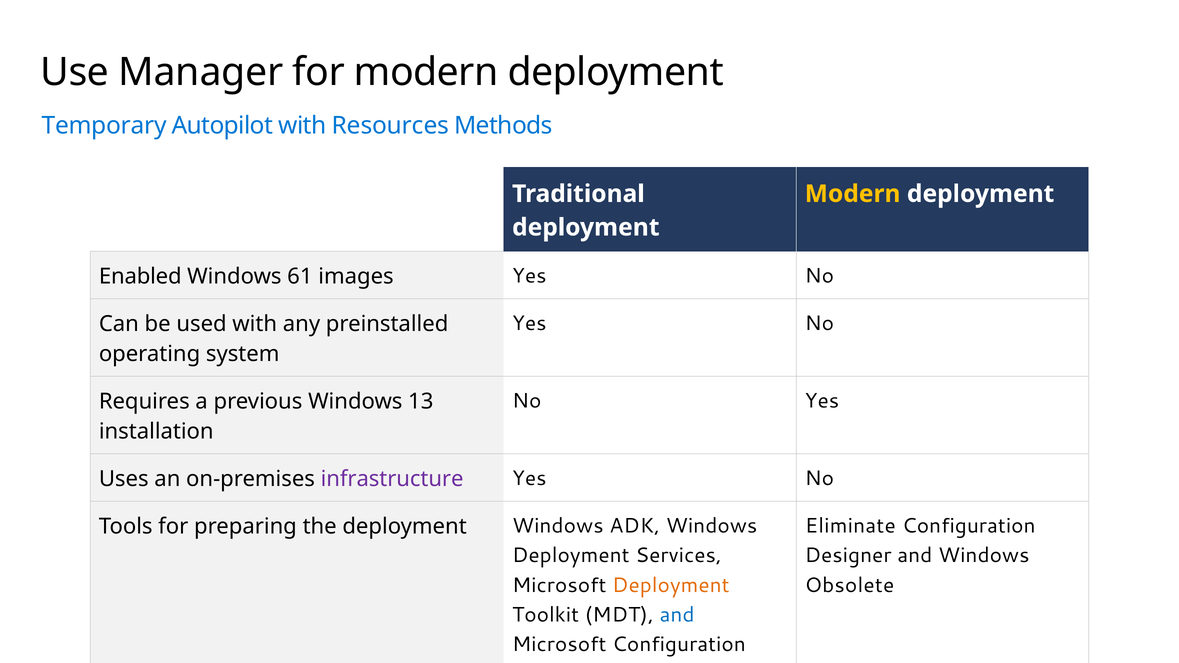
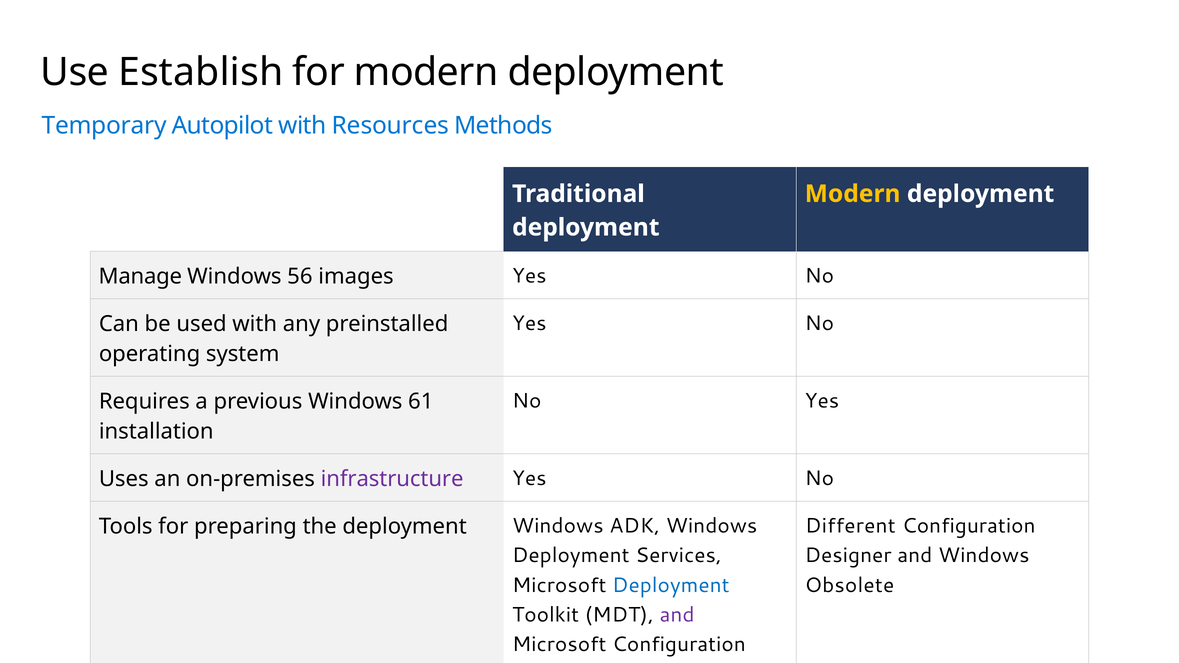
Use Manager: Manager -> Establish
Enabled: Enabled -> Manage
61: 61 -> 56
13: 13 -> 61
Eliminate: Eliminate -> Different
Deployment at (671, 585) colour: orange -> blue
and at (677, 615) colour: blue -> purple
